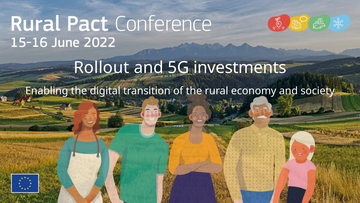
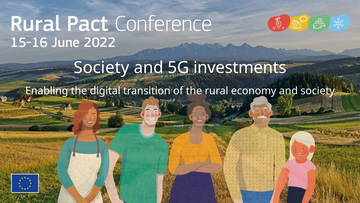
Rollout at (101, 67): Rollout -> Society
